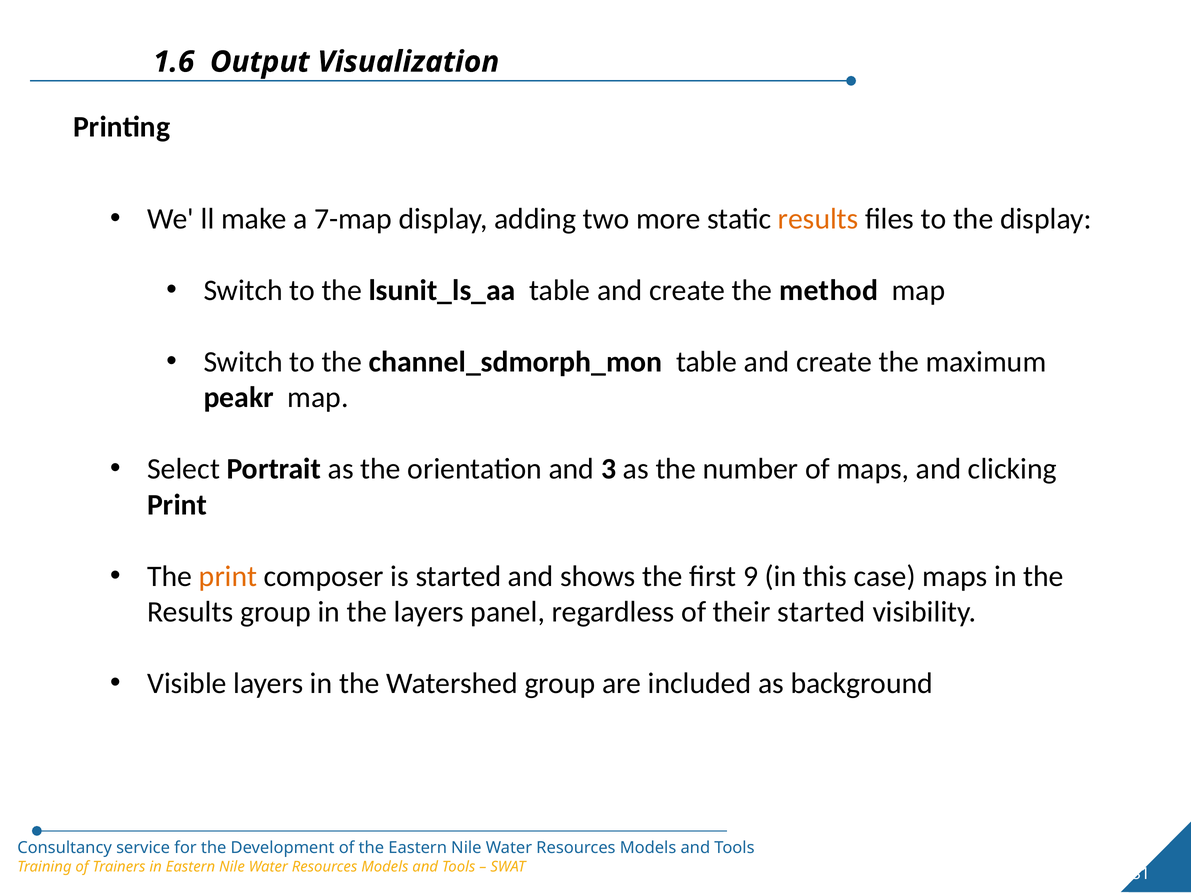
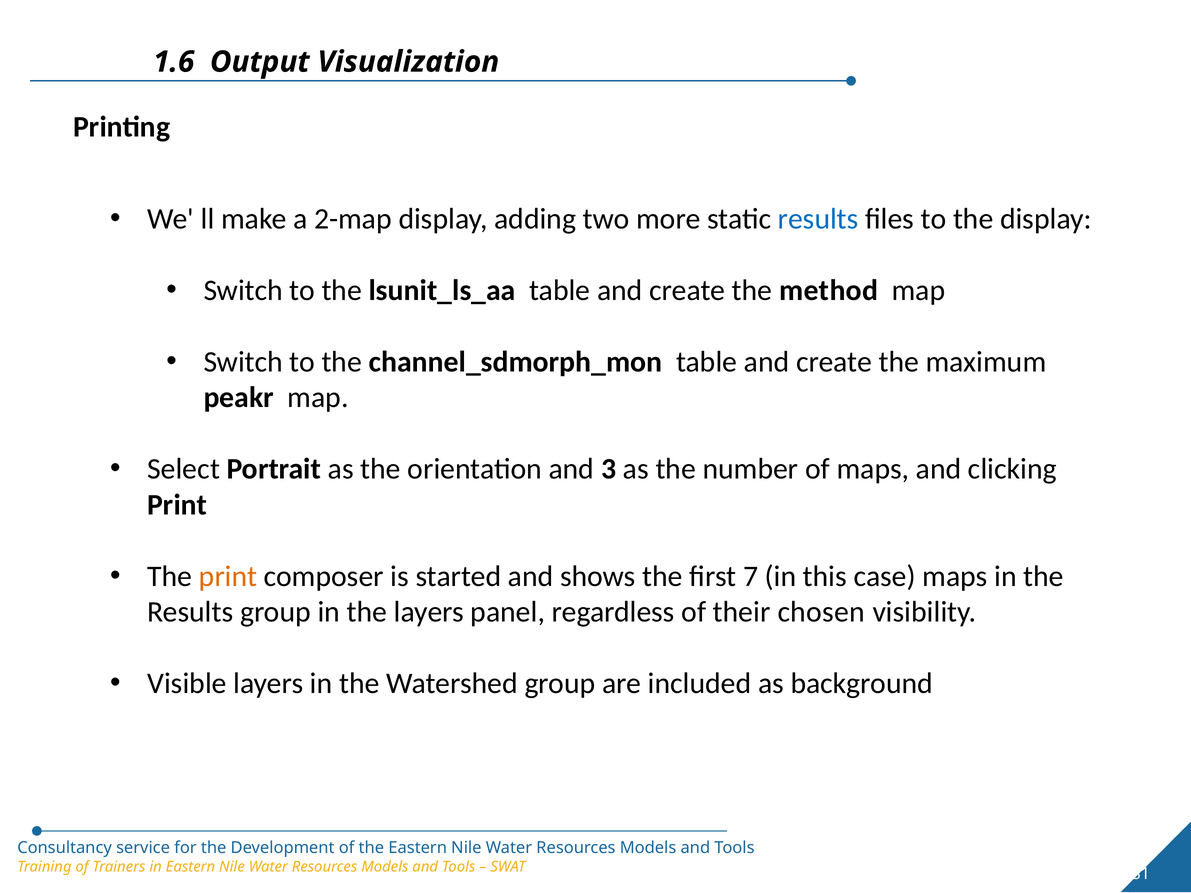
7-map: 7-map -> 2-map
results at (818, 219) colour: orange -> blue
9: 9 -> 7
their started: started -> chosen
